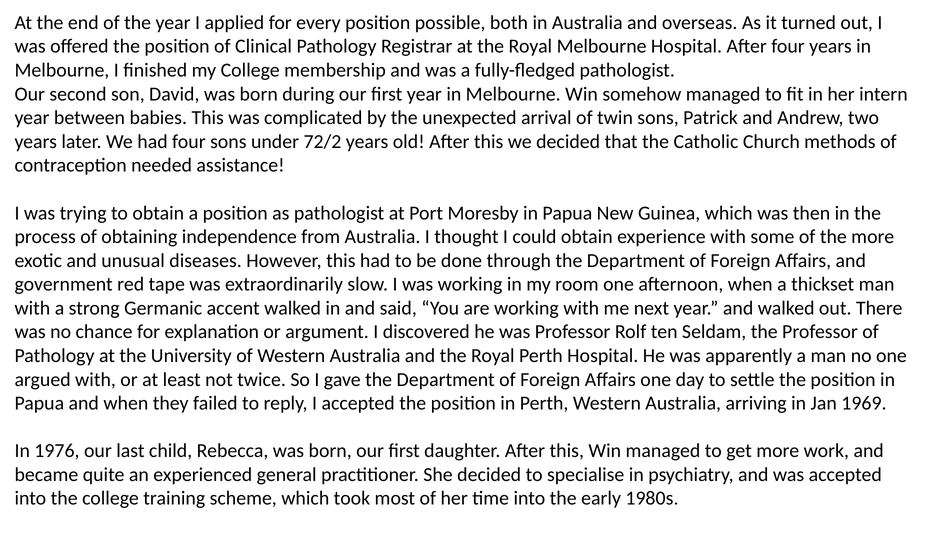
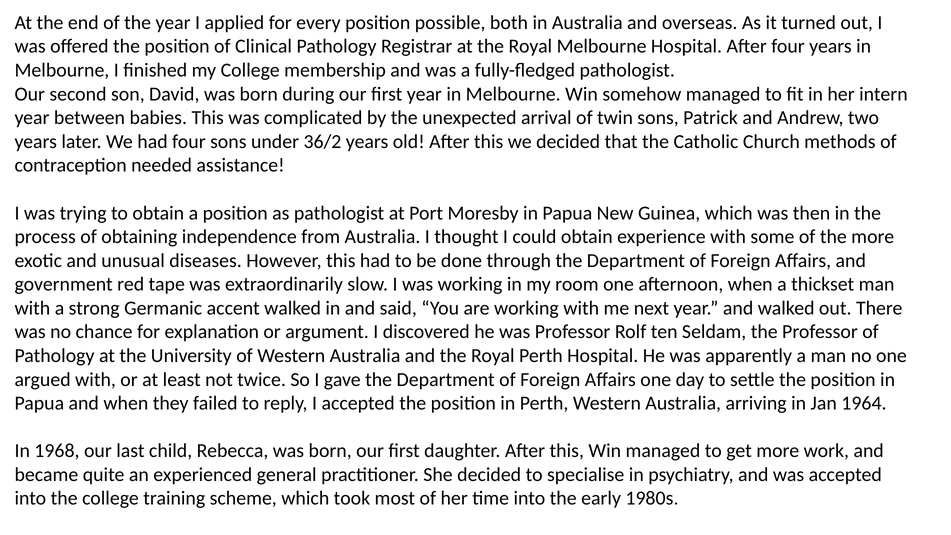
72/2: 72/2 -> 36/2
1969: 1969 -> 1964
1976: 1976 -> 1968
